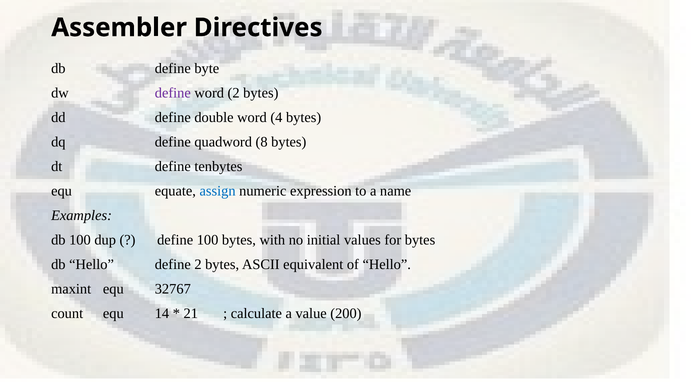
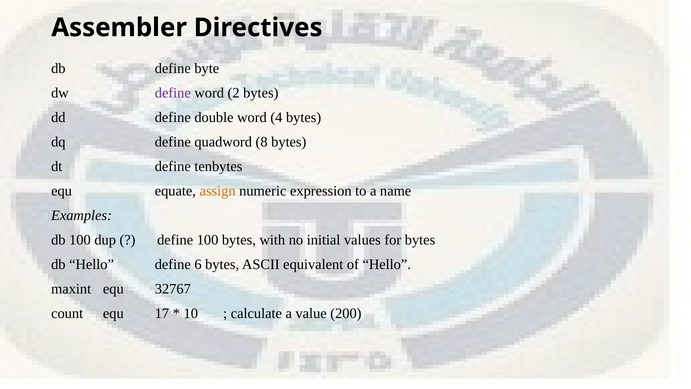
assign colour: blue -> orange
define 2: 2 -> 6
14: 14 -> 17
21: 21 -> 10
